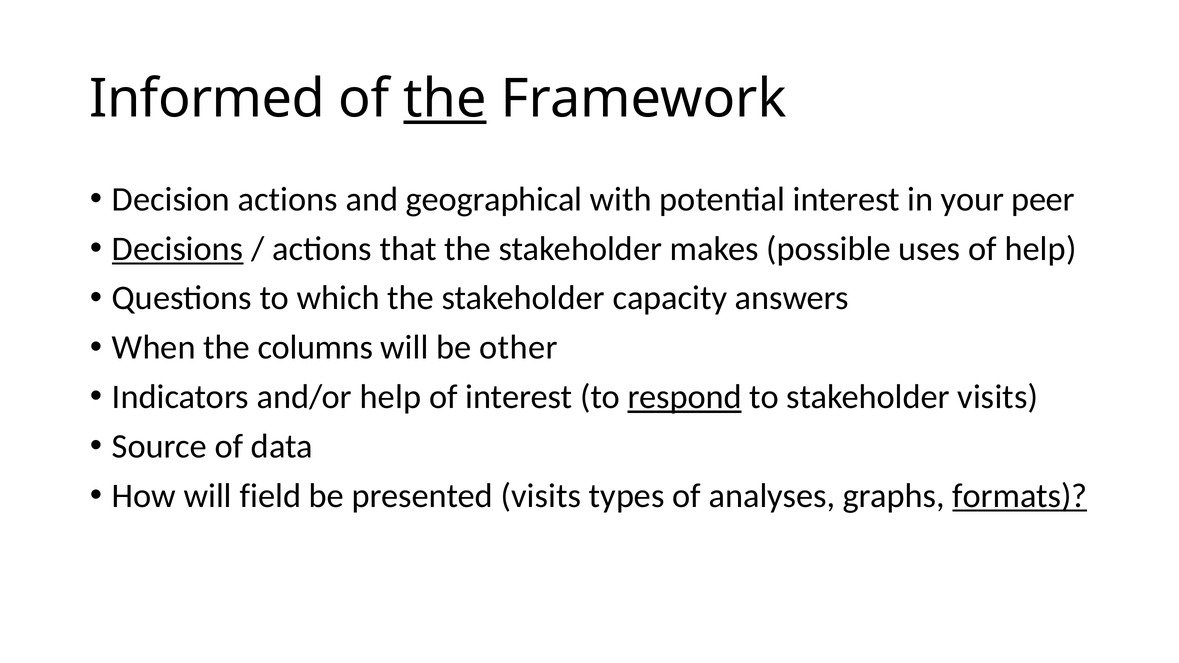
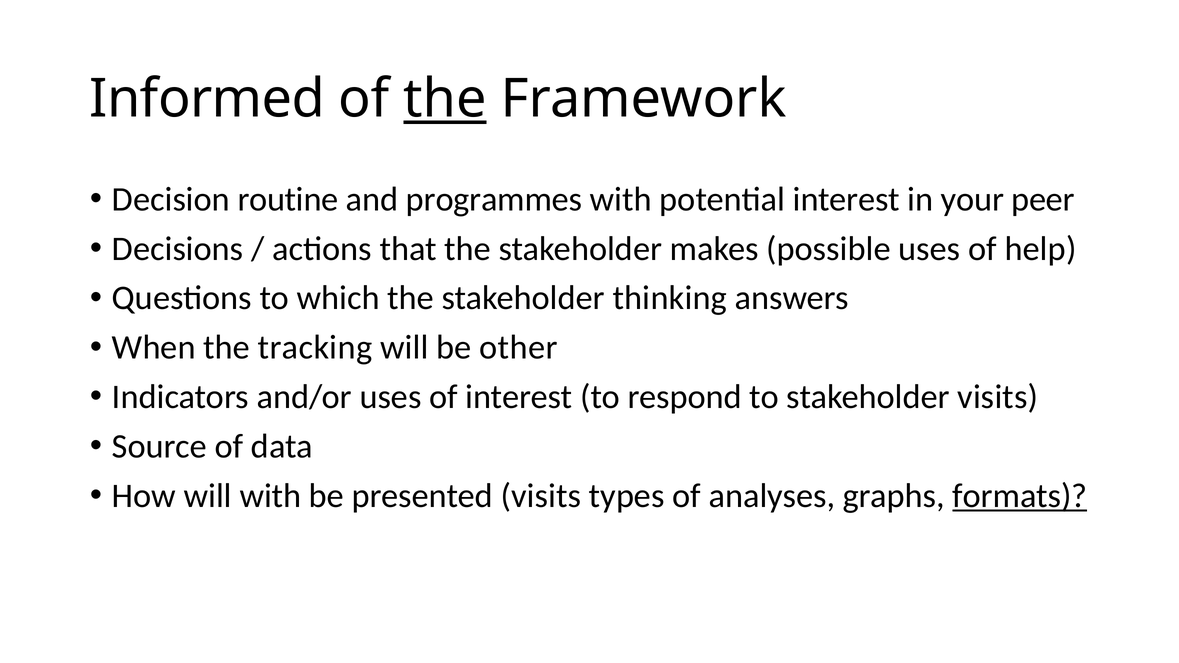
Decision actions: actions -> routine
geographical: geographical -> programmes
Decisions underline: present -> none
capacity: capacity -> thinking
columns: columns -> tracking
and/or help: help -> uses
respond underline: present -> none
will field: field -> with
